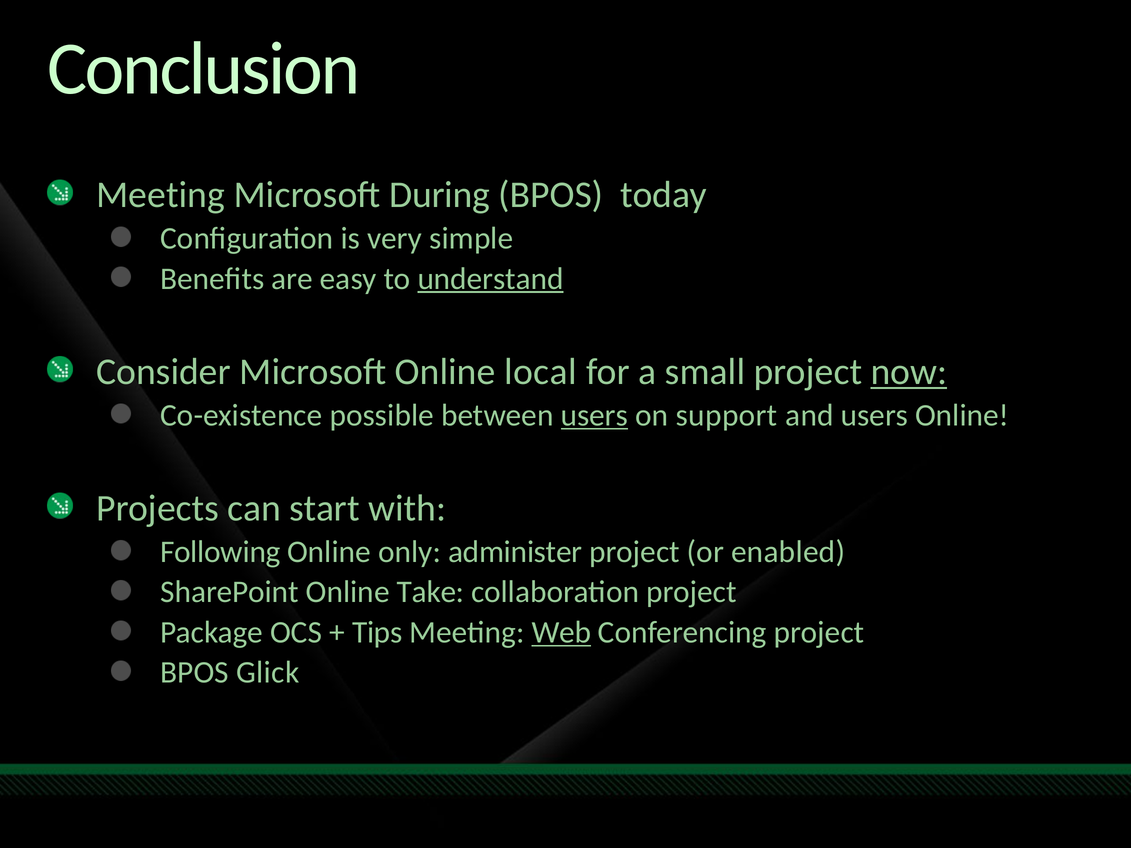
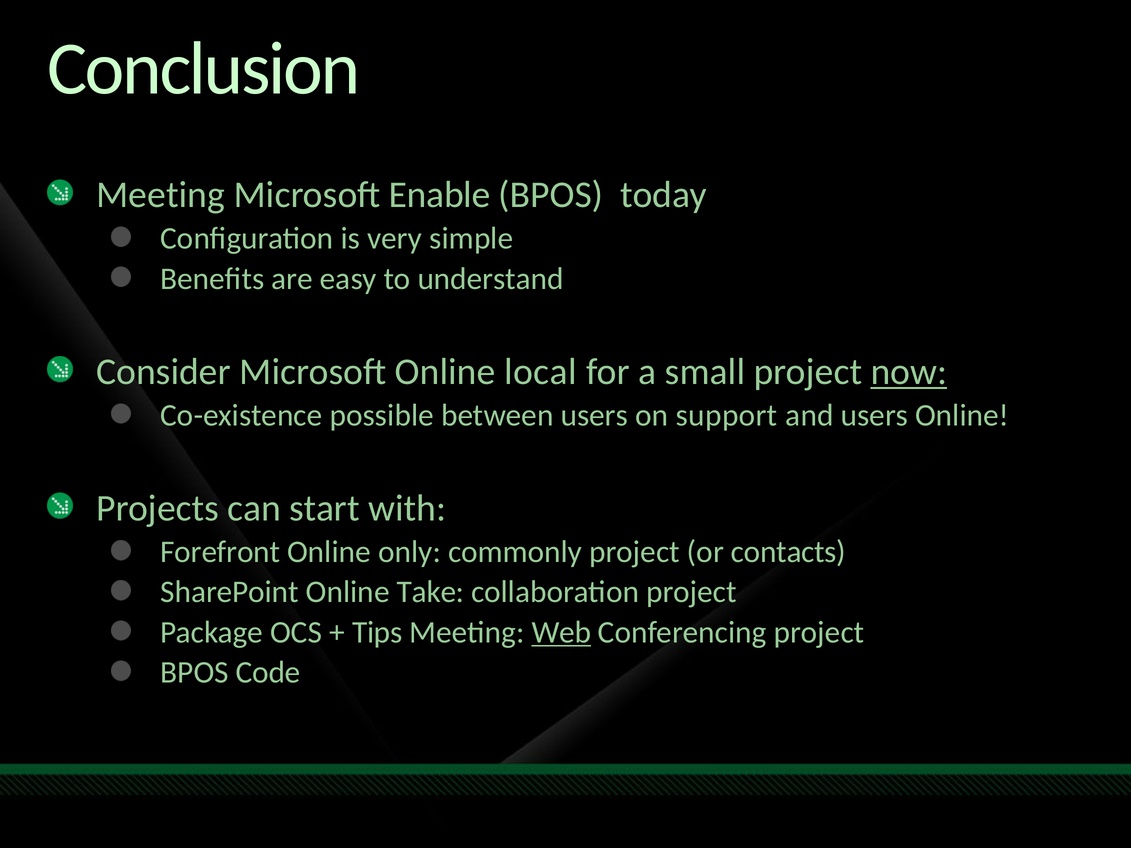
During: During -> Enable
understand underline: present -> none
users at (594, 415) underline: present -> none
Following: Following -> Forefront
administer: administer -> commonly
enabled: enabled -> contacts
Glick: Glick -> Code
